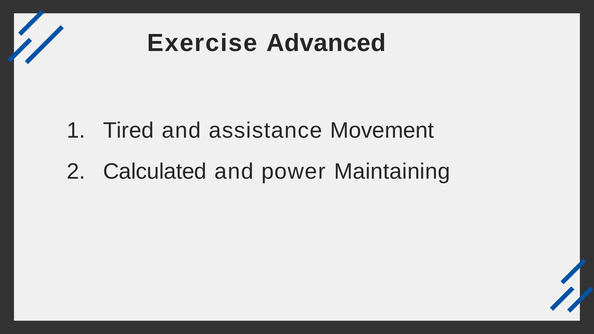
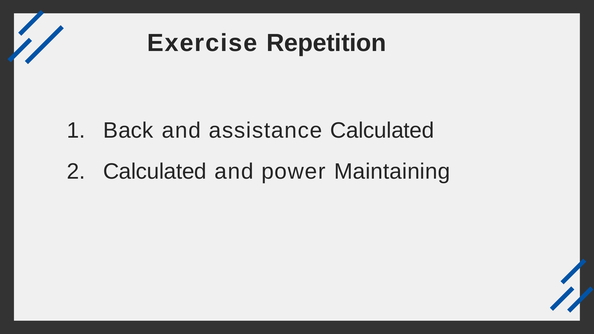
Advanced: Advanced -> Repetition
Tired: Tired -> Back
assistance Movement: Movement -> Calculated
